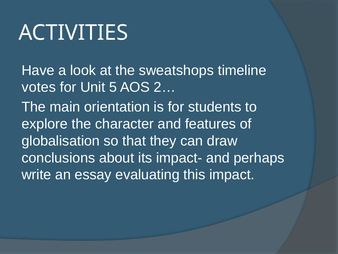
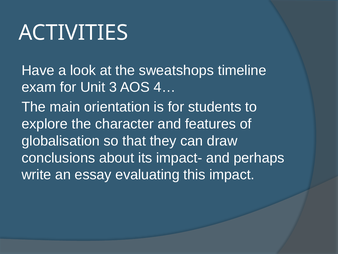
votes: votes -> exam
5: 5 -> 3
2…: 2… -> 4…
